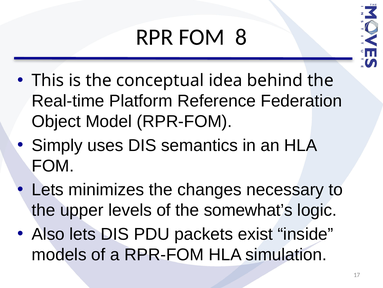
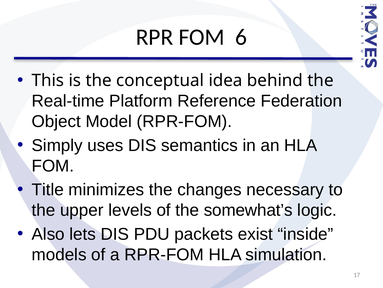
8: 8 -> 6
Lets at (48, 189): Lets -> Title
